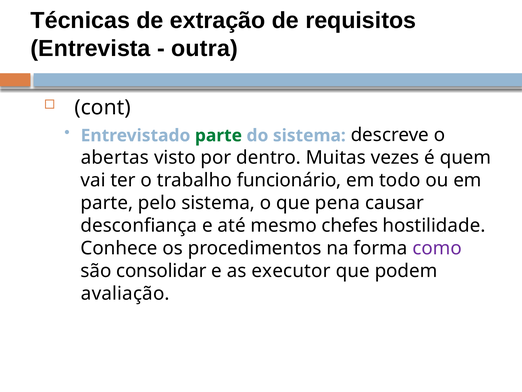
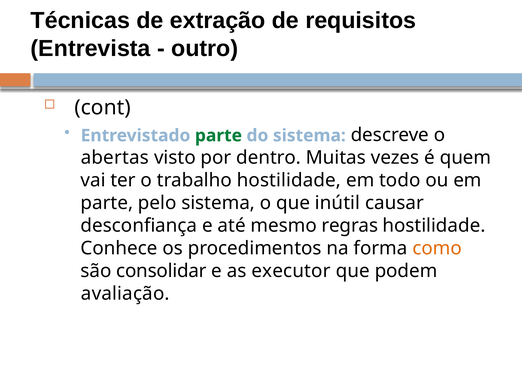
outra: outra -> outro
trabalho funcionário: funcionário -> hostilidade
pena: pena -> inútil
chefes: chefes -> regras
como colour: purple -> orange
